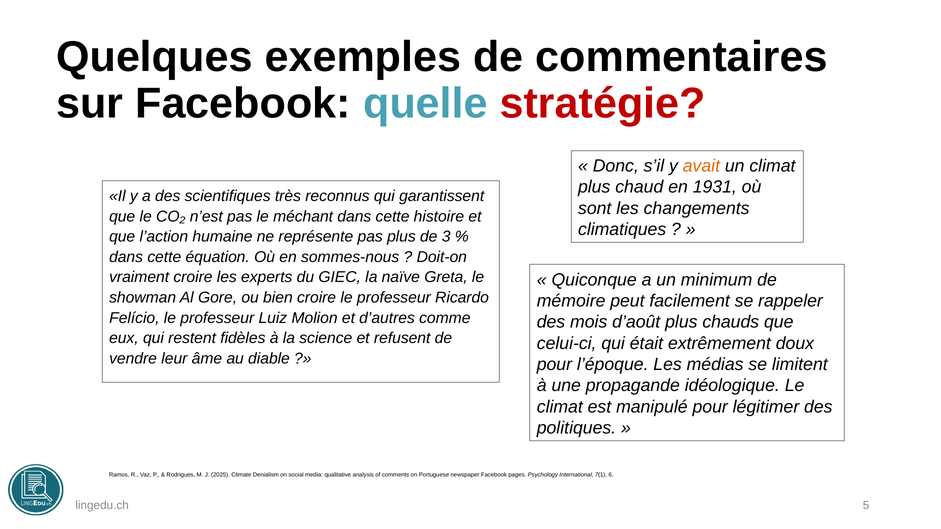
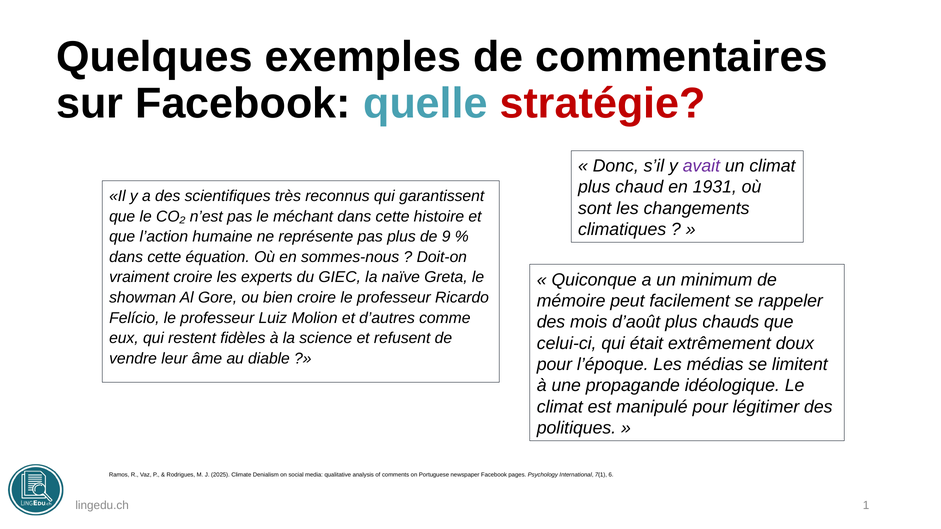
avait colour: orange -> purple
3: 3 -> 9
5: 5 -> 1
